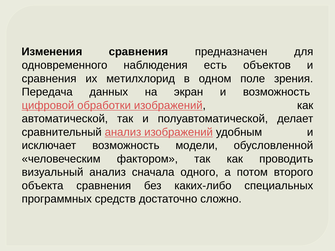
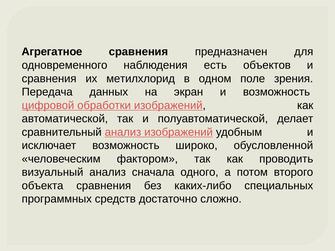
Изменения: Изменения -> Агрегатное
модели: модели -> широко
